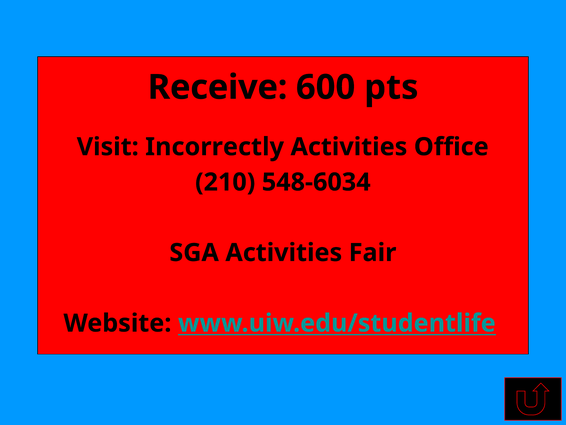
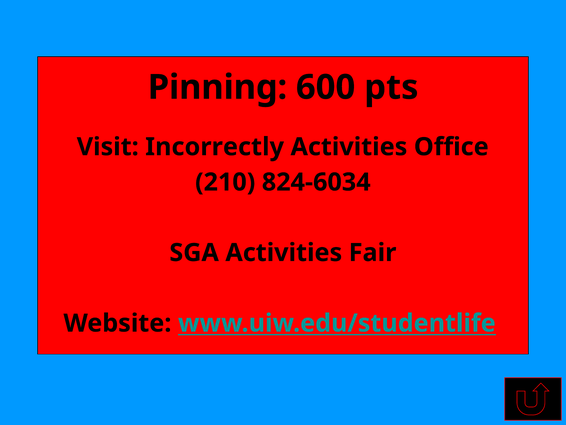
Receive: Receive -> Pinning
548-6034: 548-6034 -> 824-6034
